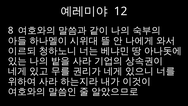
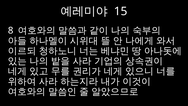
12: 12 -> 15
